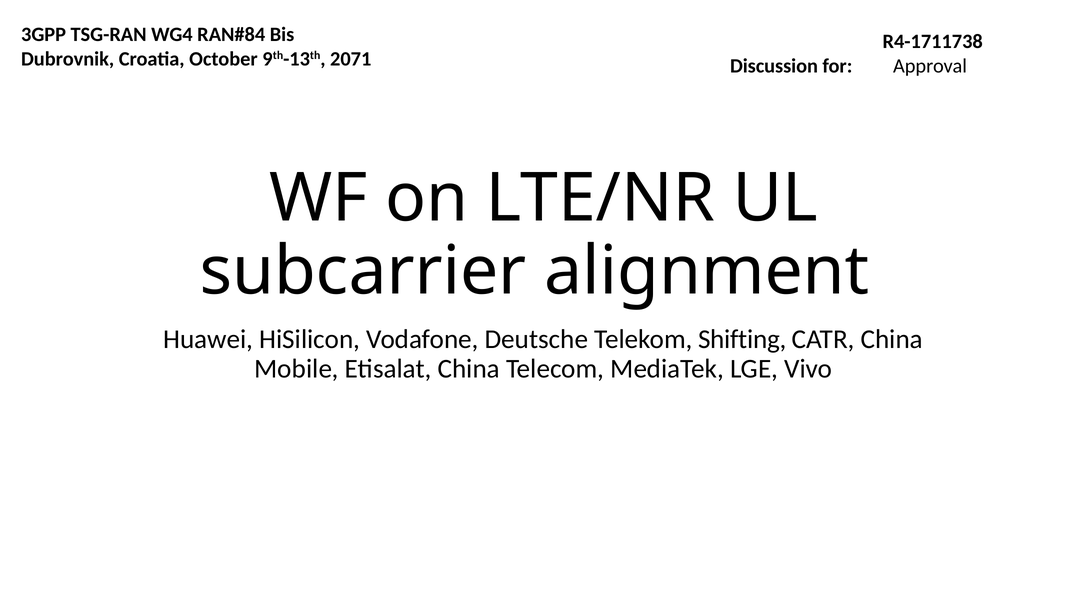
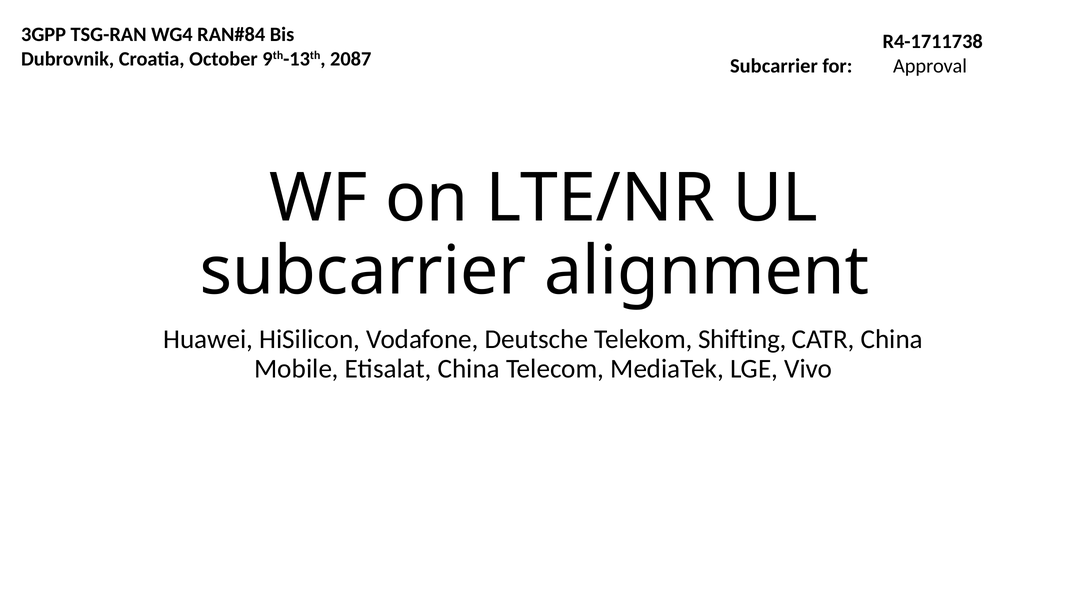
2071: 2071 -> 2087
Discussion at (774, 66): Discussion -> Subcarrier
